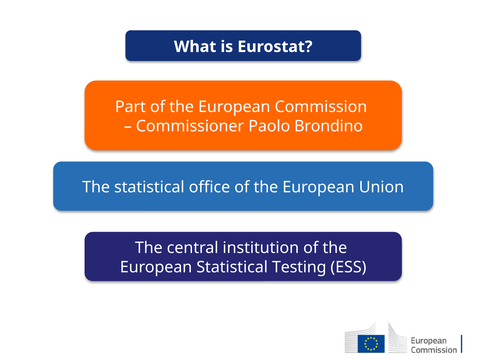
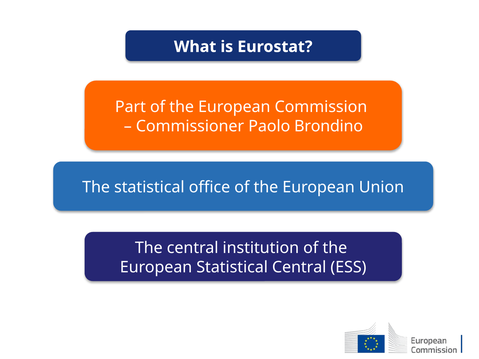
Statistical Testing: Testing -> Central
